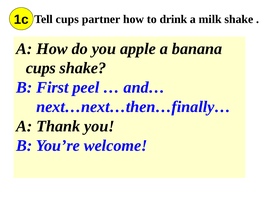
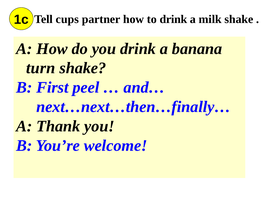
you apple: apple -> drink
cups at (41, 68): cups -> turn
